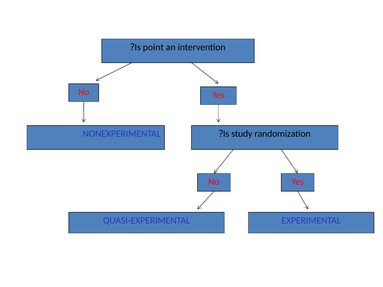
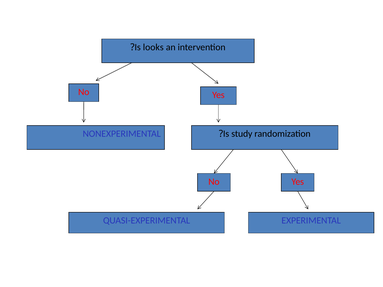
point: point -> looks
